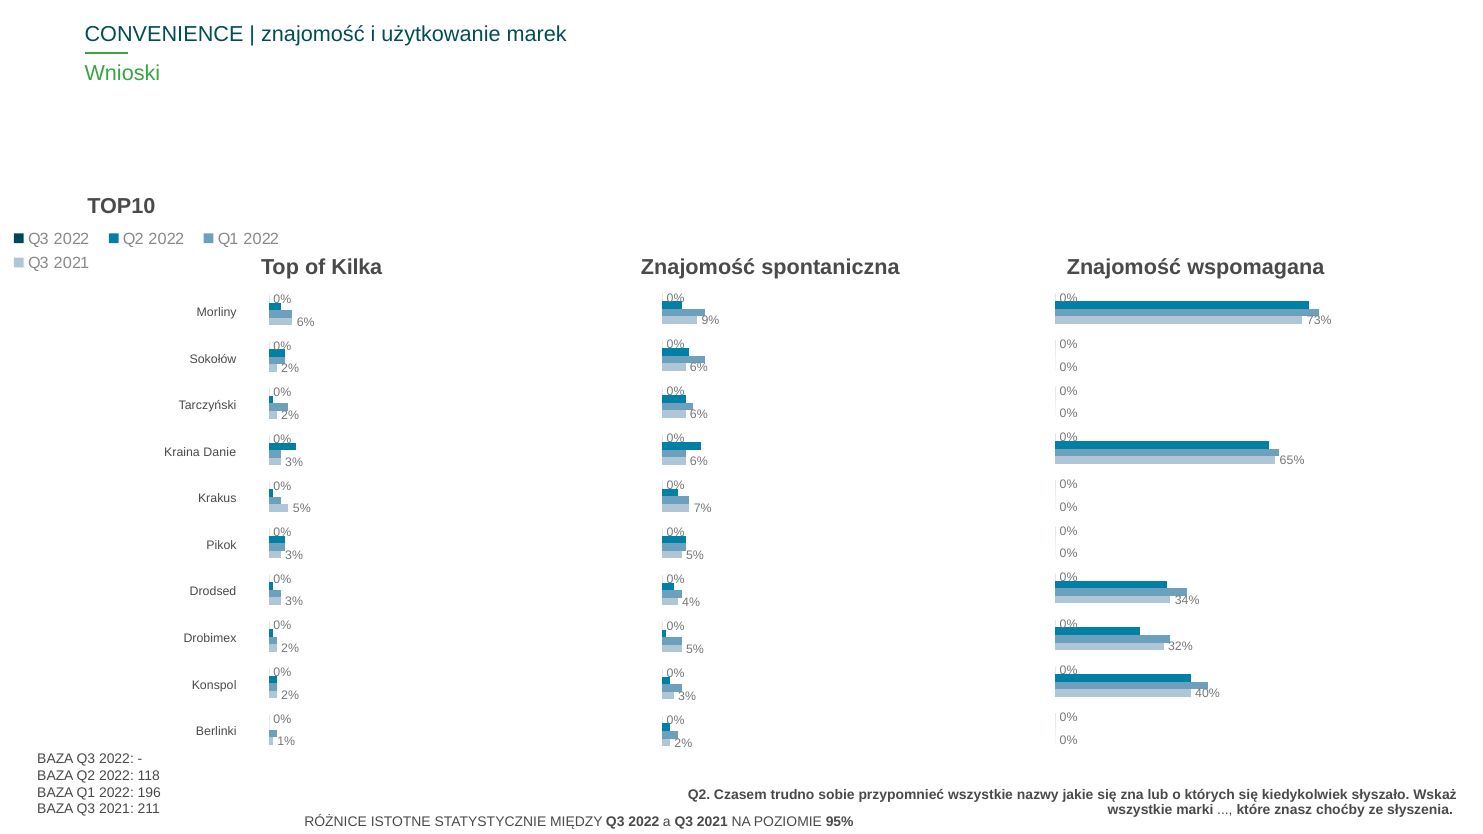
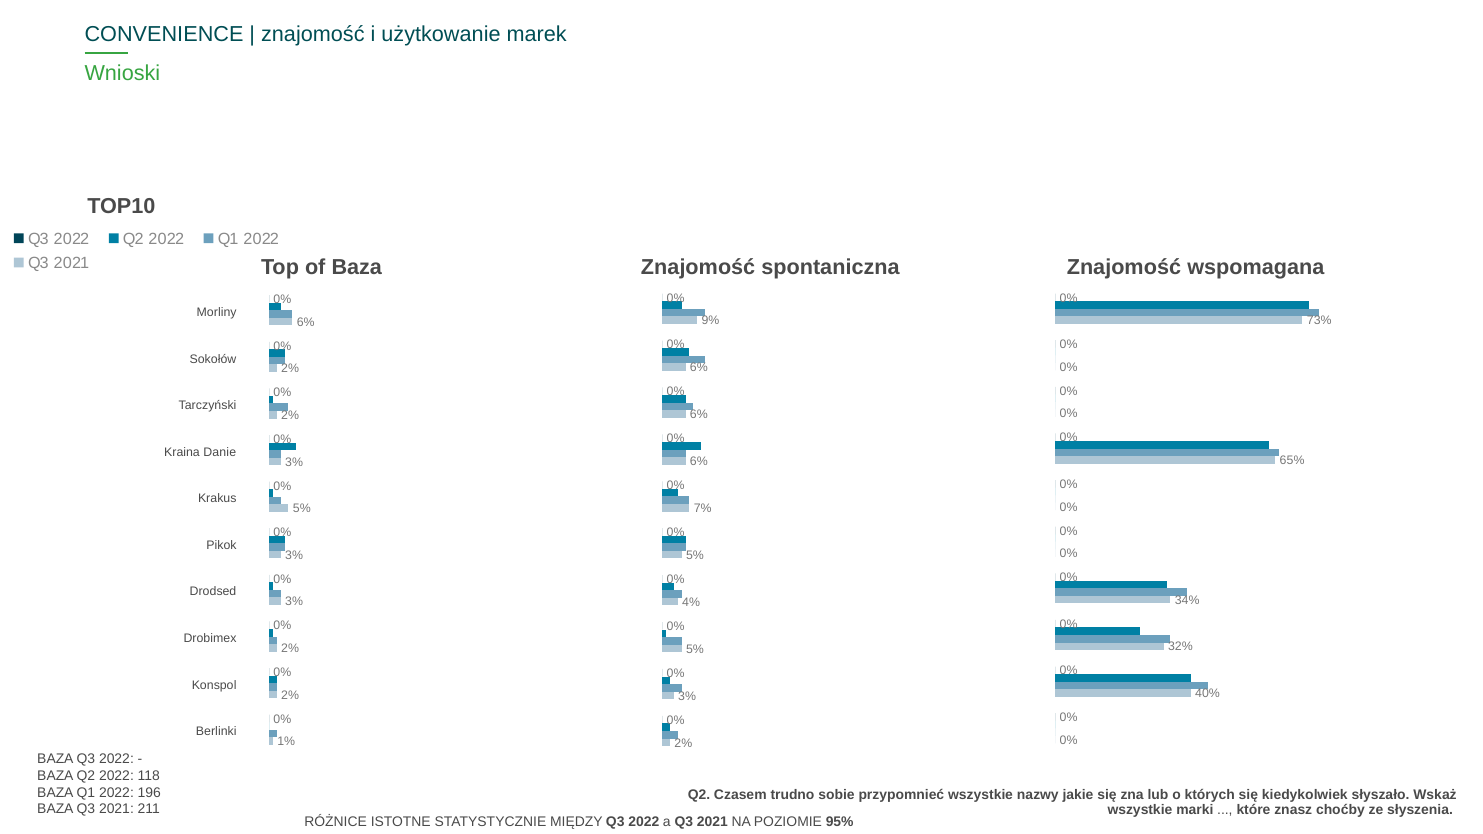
of Kilka: Kilka -> Baza
